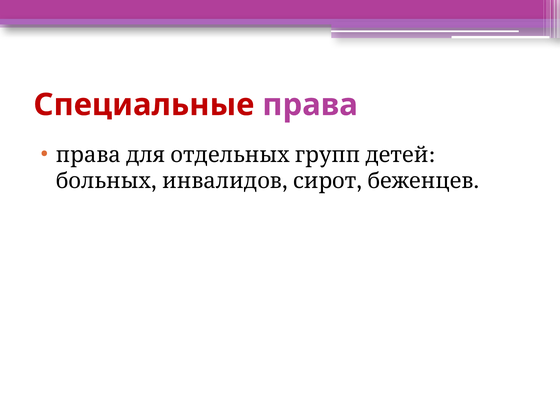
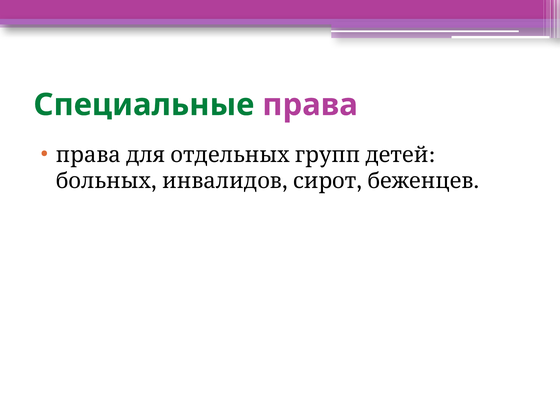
Специальные colour: red -> green
